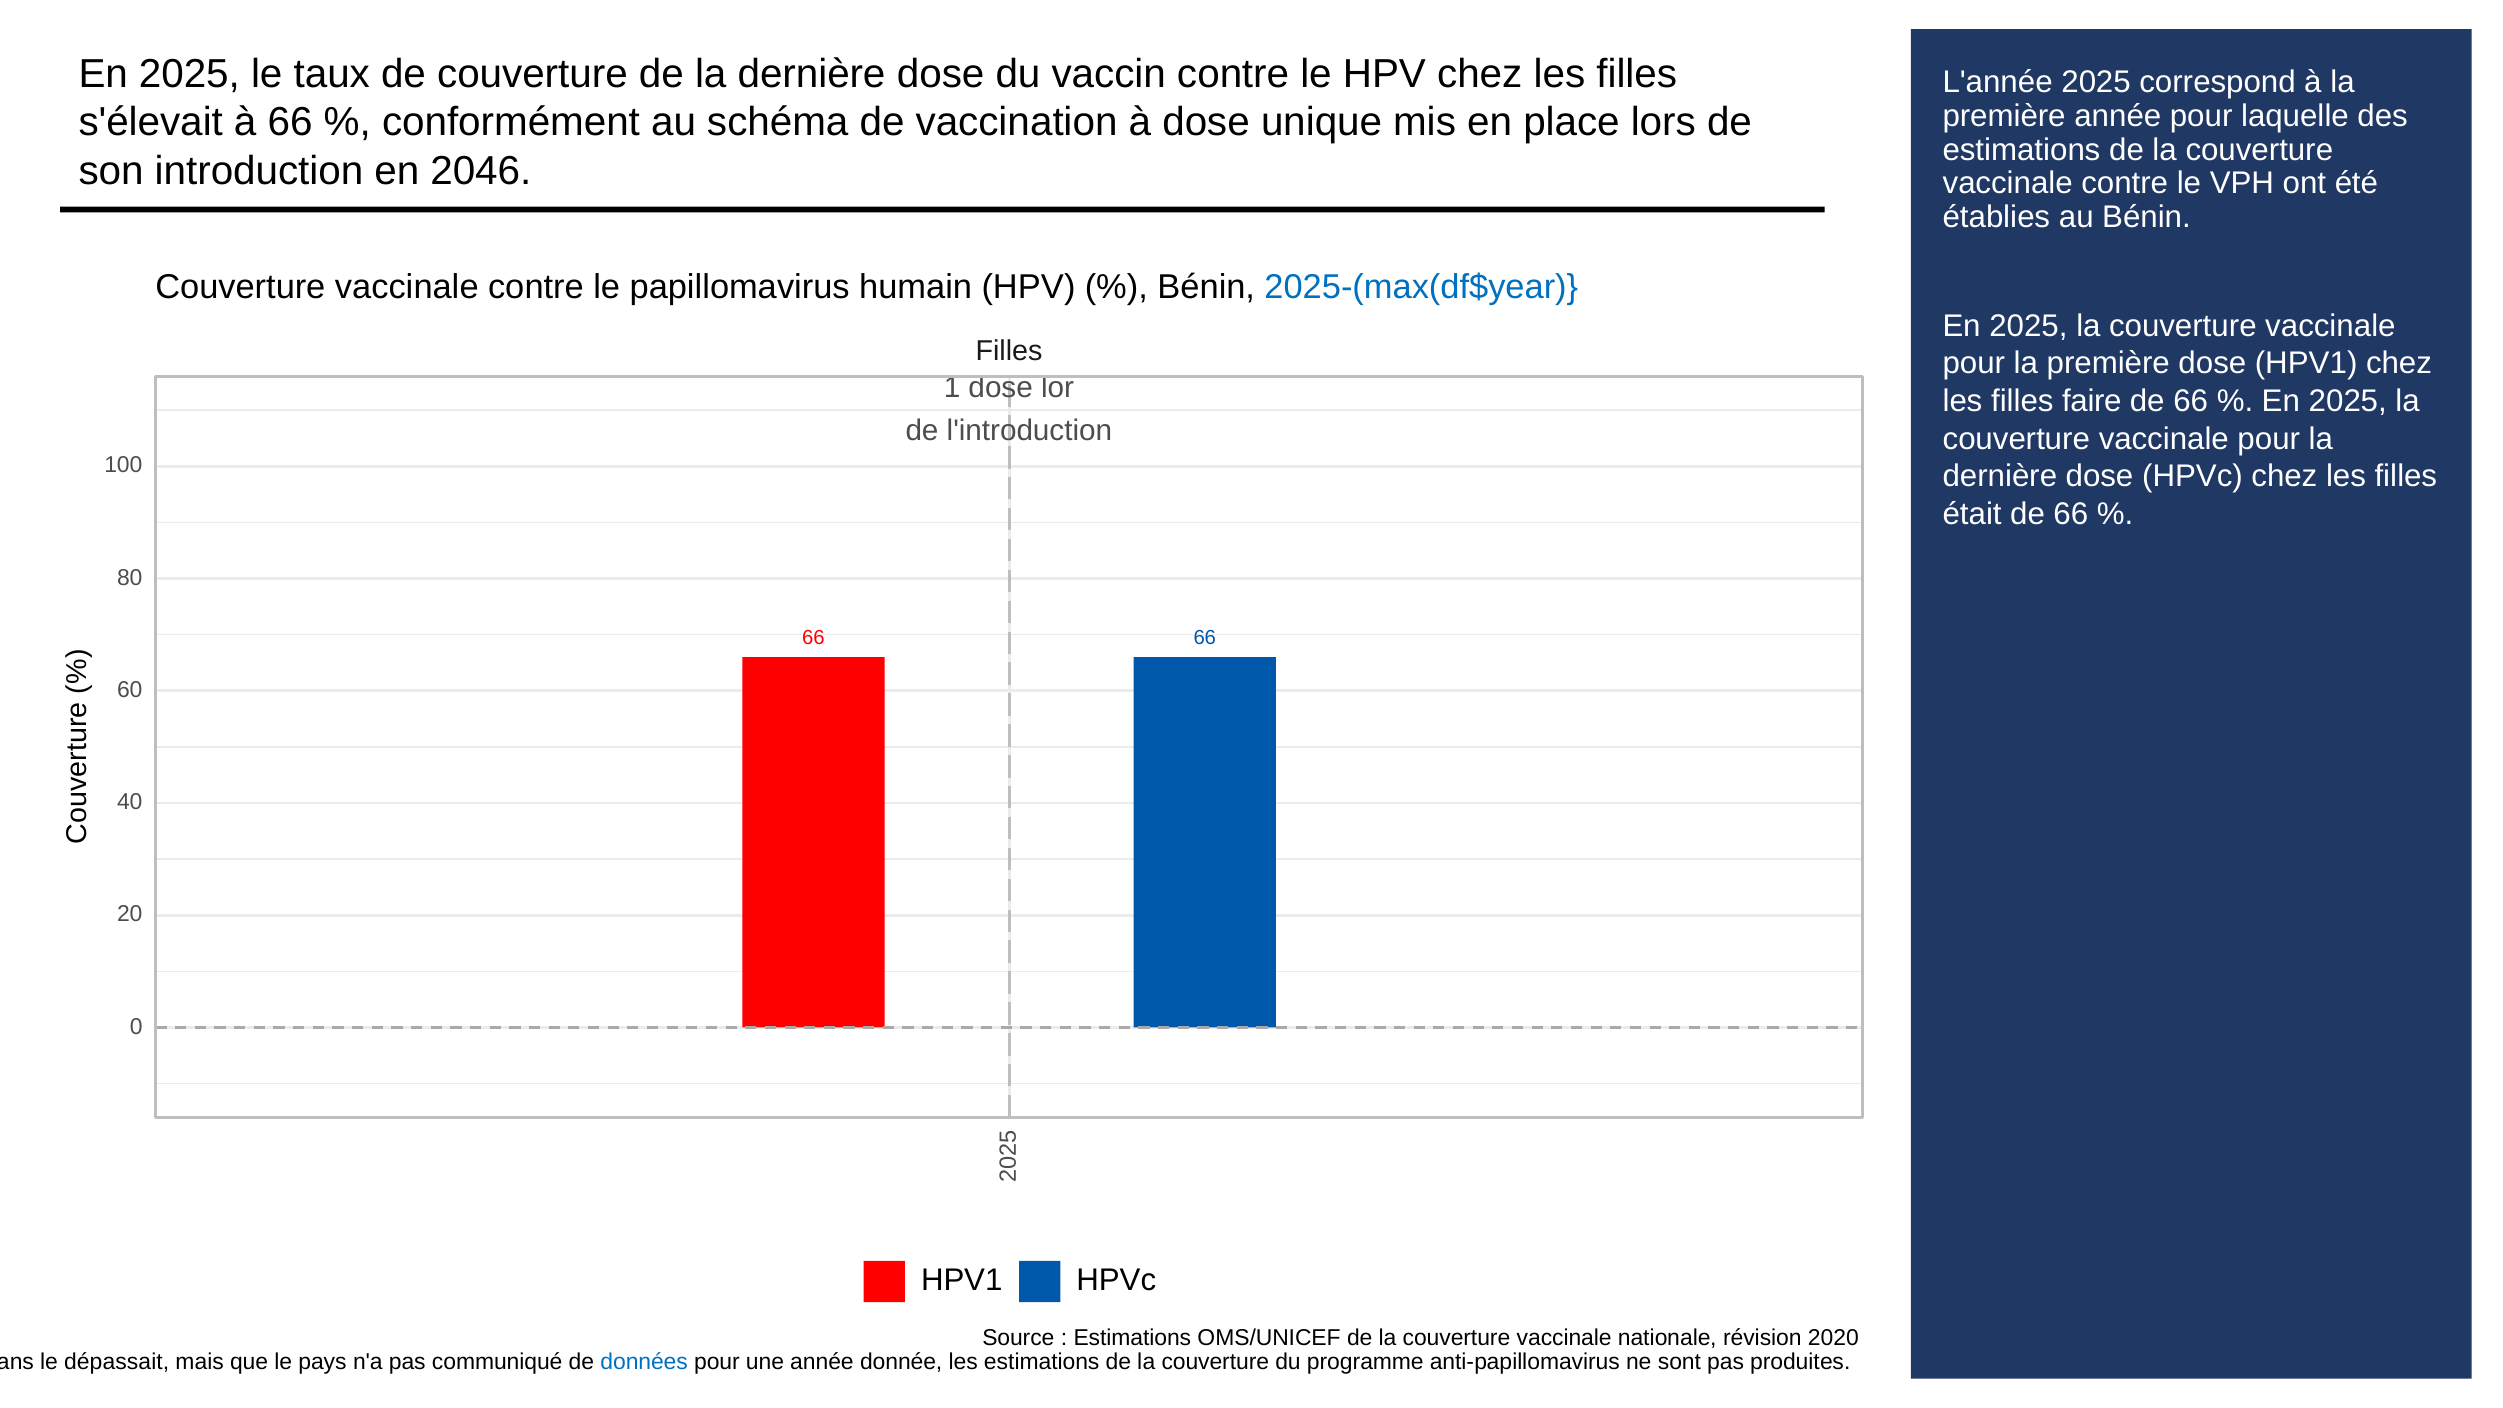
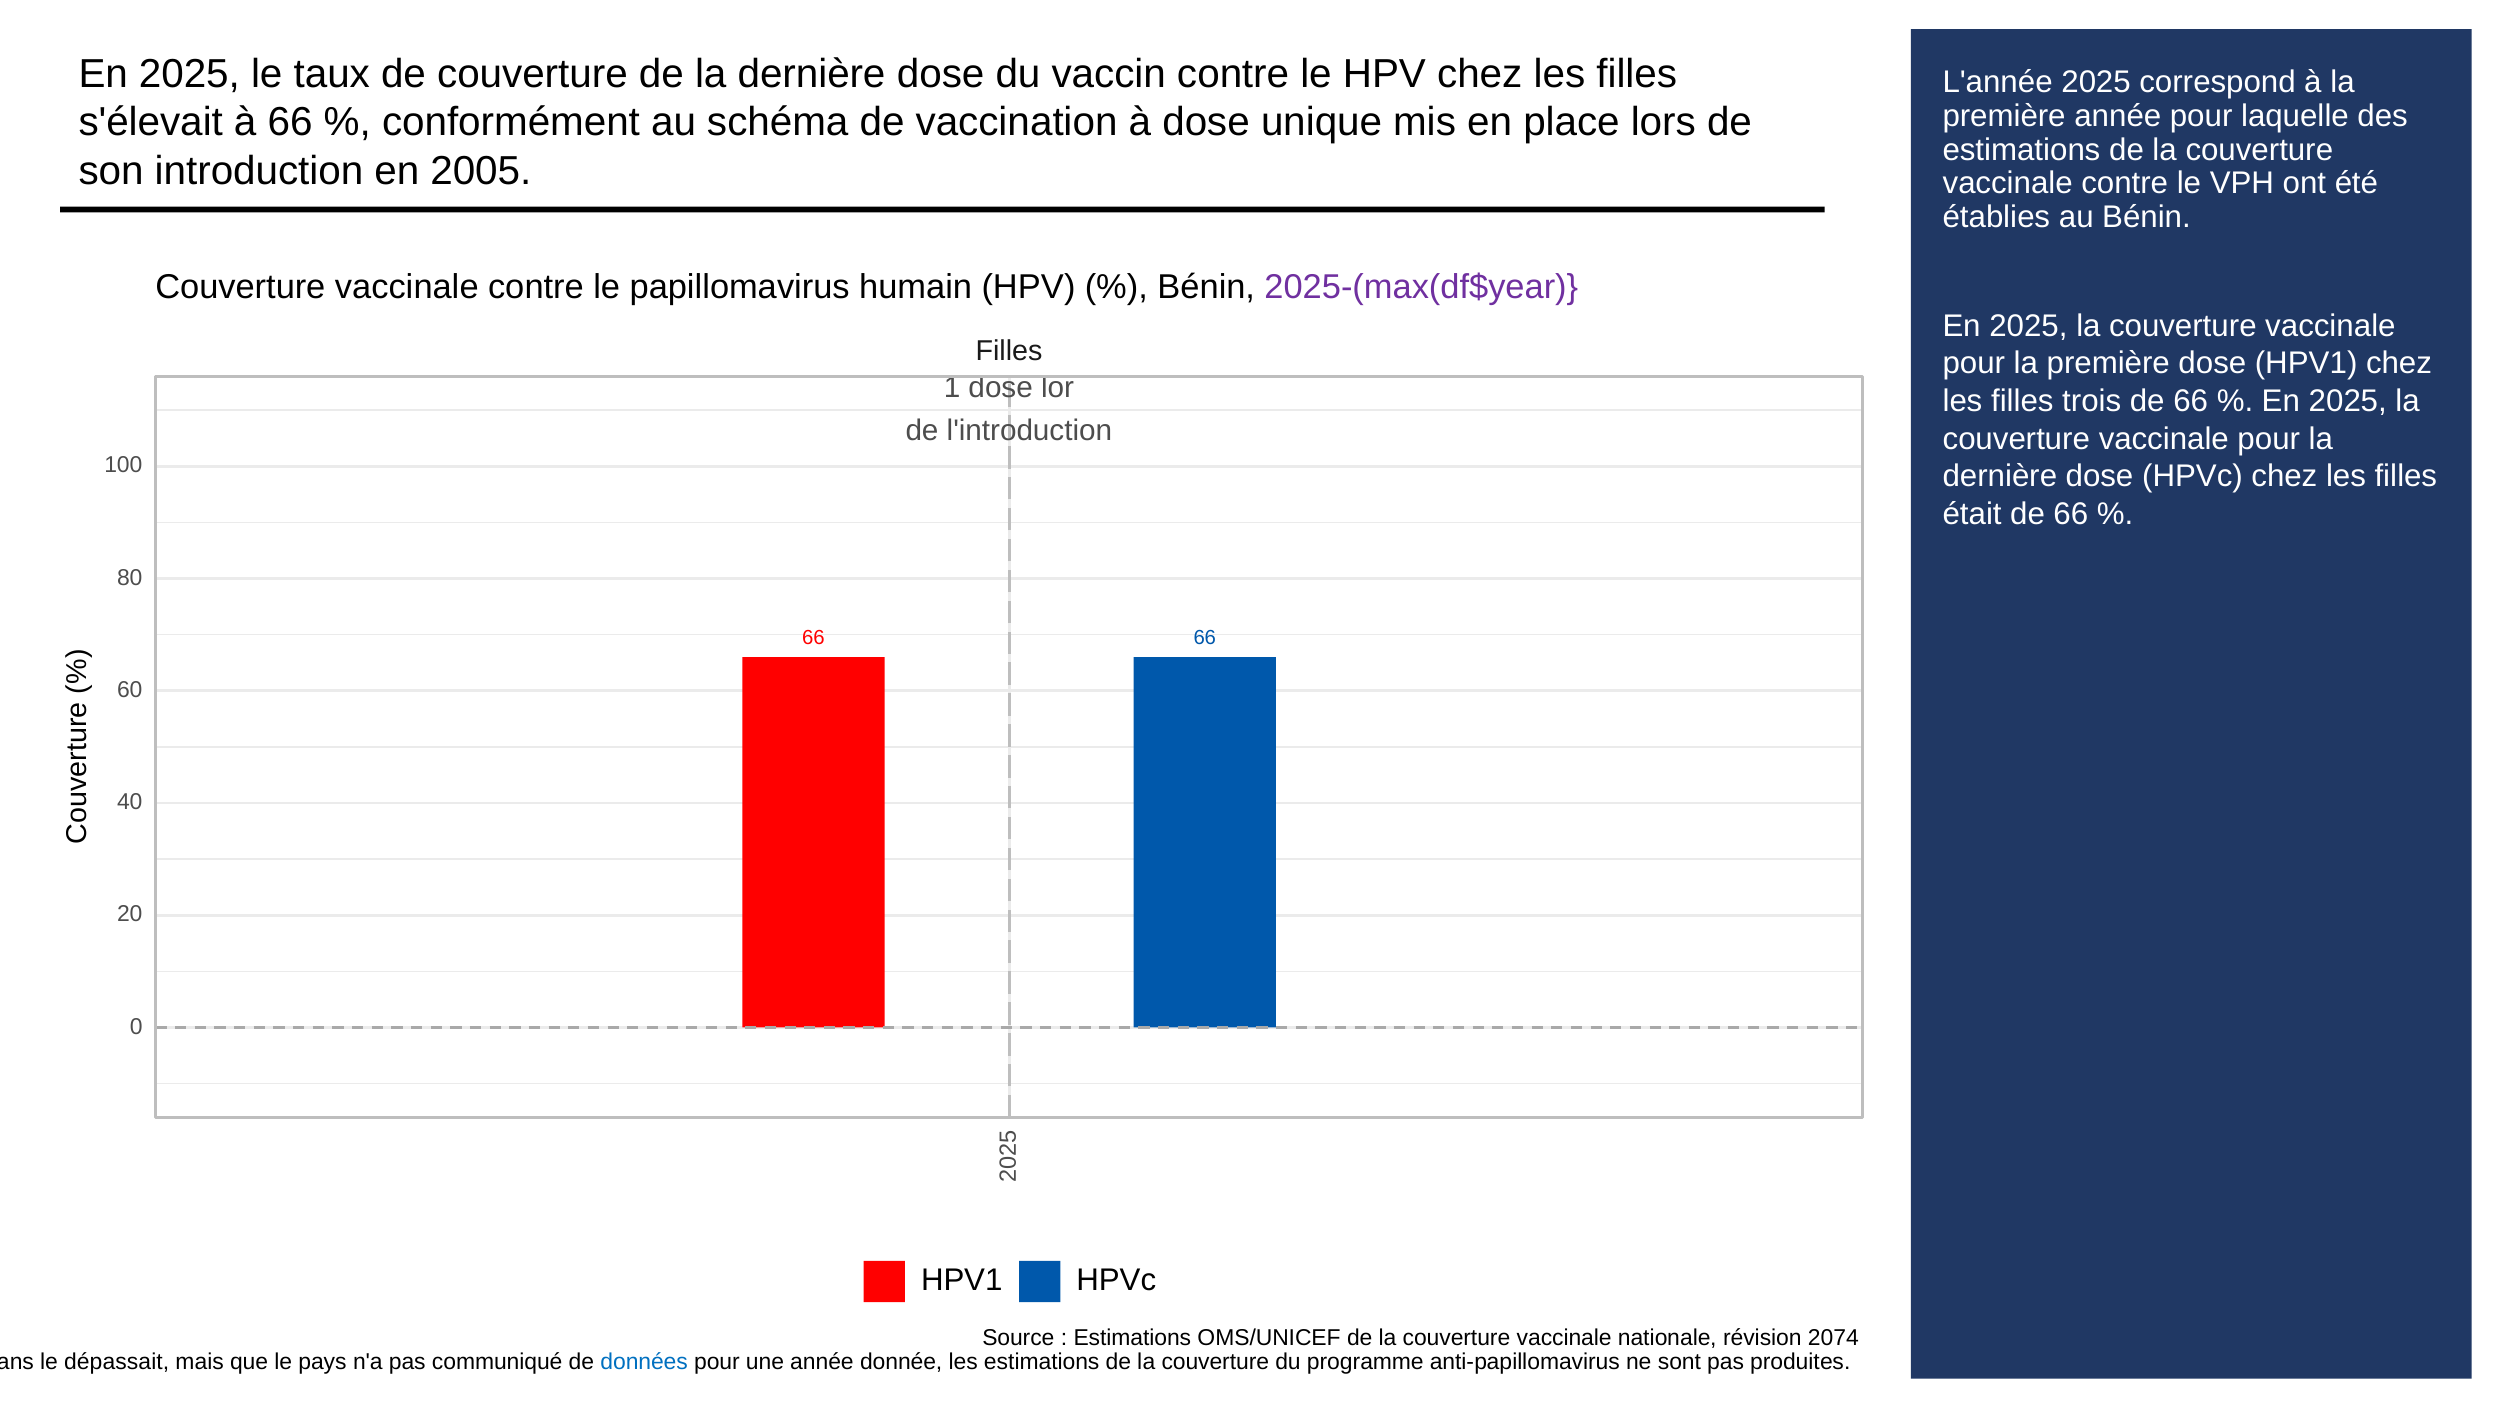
2046: 2046 -> 2005
2025-(max(df$year colour: blue -> purple
faire: faire -> trois
2020: 2020 -> 2074
